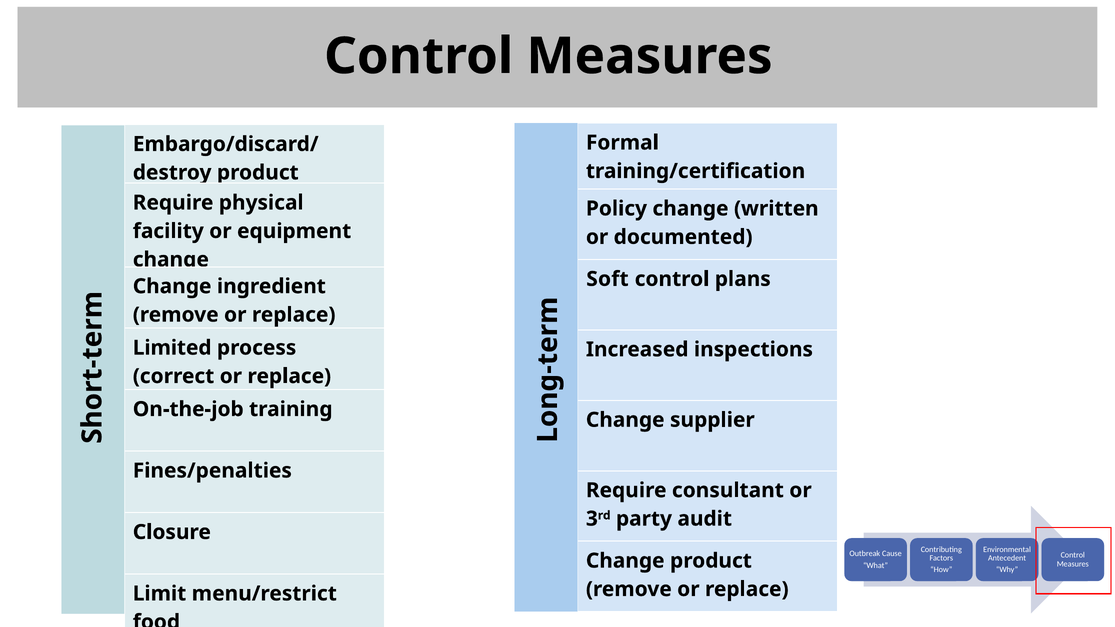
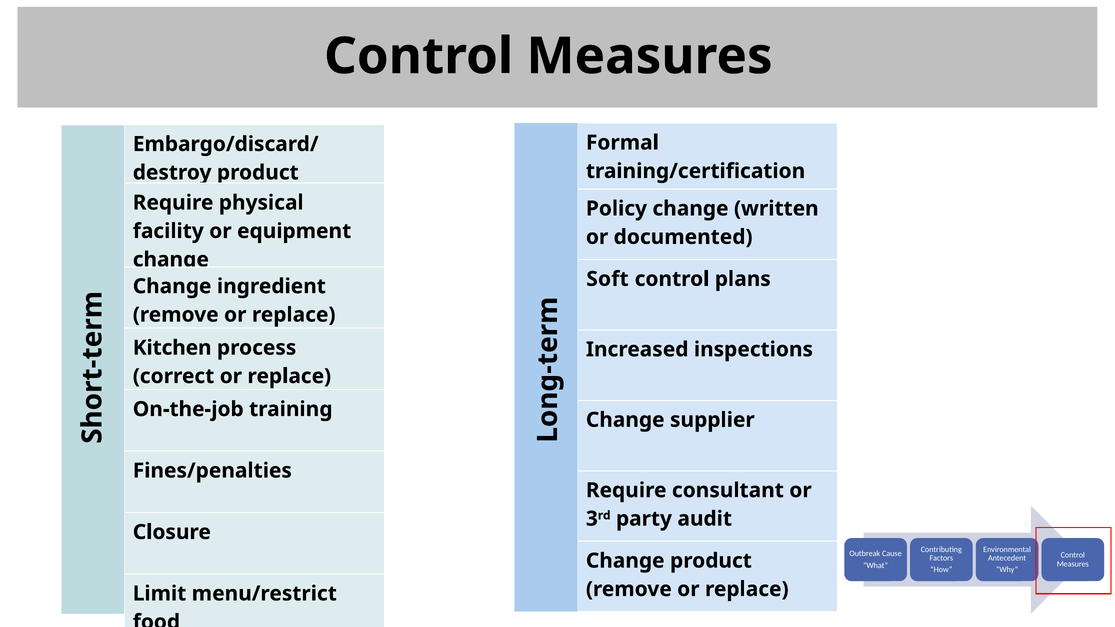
Limited: Limited -> Kitchen
